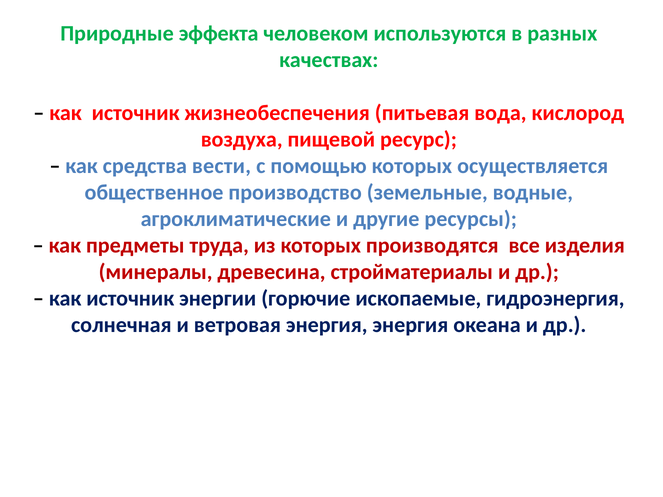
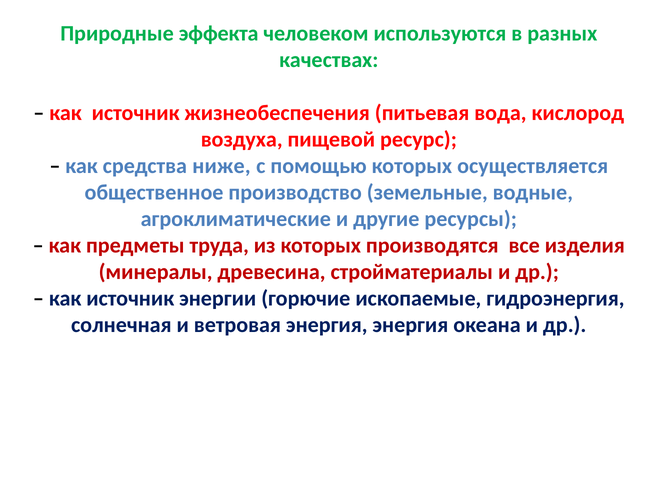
вести: вести -> ниже
